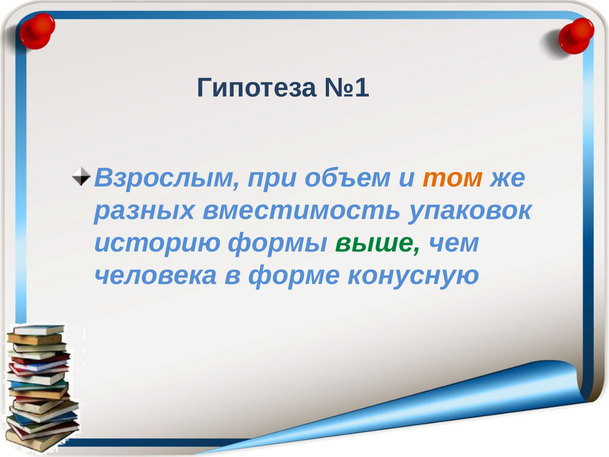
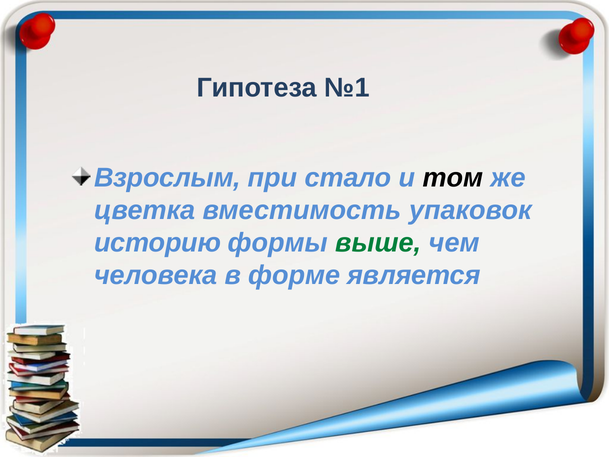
объем: объем -> стало
том colour: orange -> black
разных: разных -> цветка
конусную: конусную -> является
